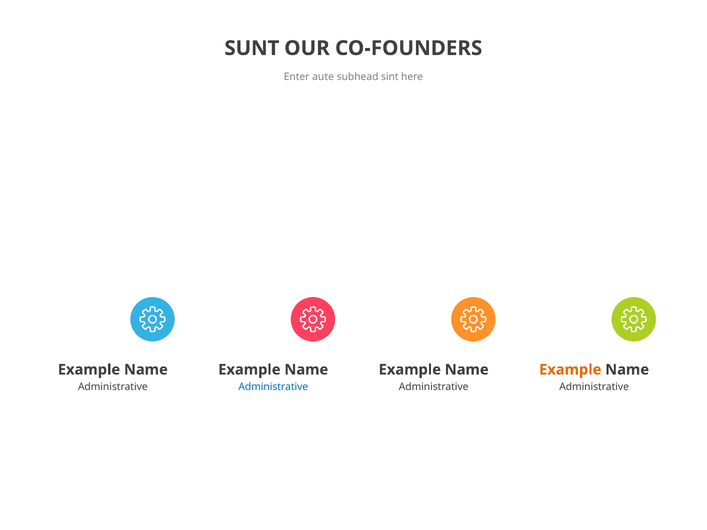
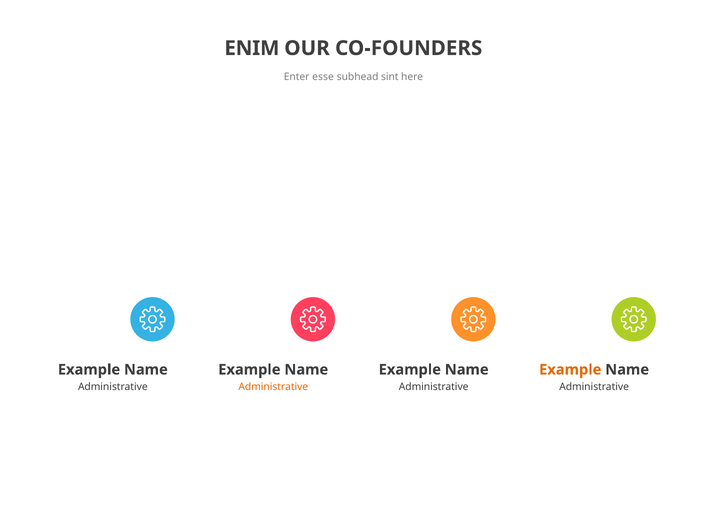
SUNT: SUNT -> ENIM
aute: aute -> esse
Administrative at (273, 387) colour: blue -> orange
